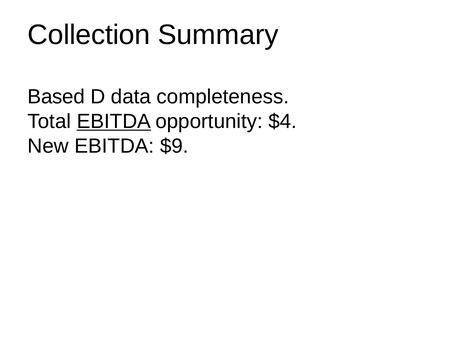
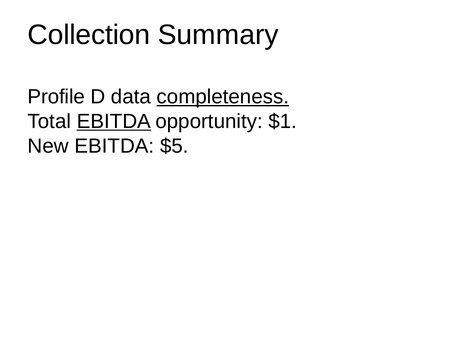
Based: Based -> Profile
completeness underline: none -> present
$4: $4 -> $1
$9: $9 -> $5
